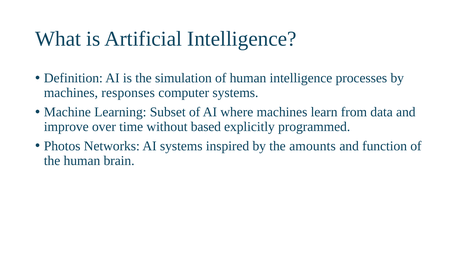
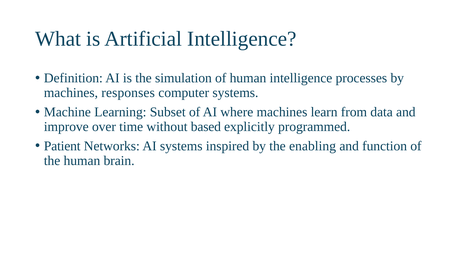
Photos: Photos -> Patient
amounts: amounts -> enabling
